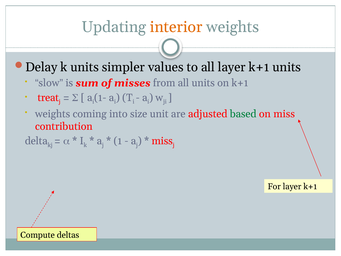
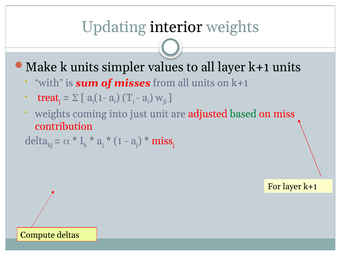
interior colour: orange -> black
Delay: Delay -> Make
slow: slow -> with
size: size -> just
